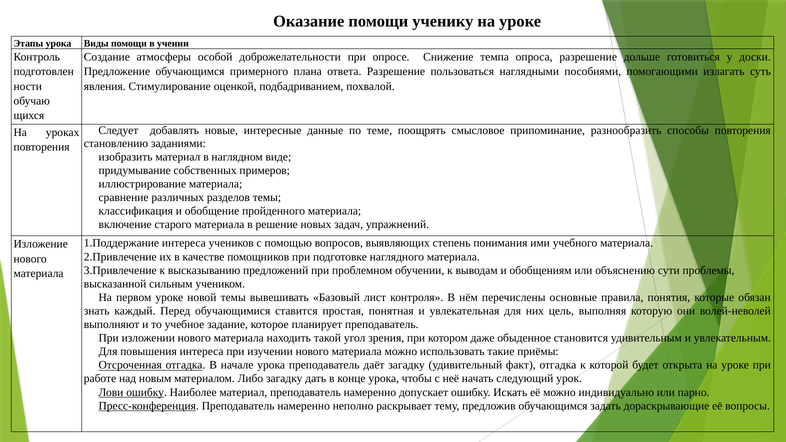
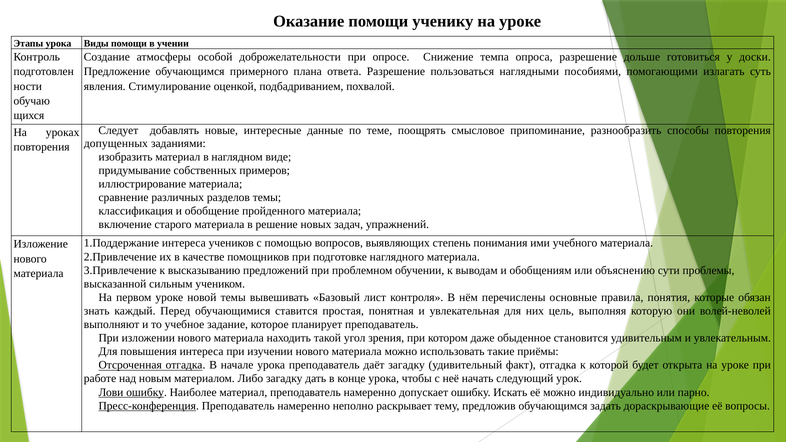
становлению: становлению -> допущенных
